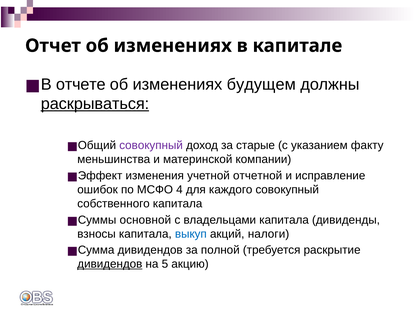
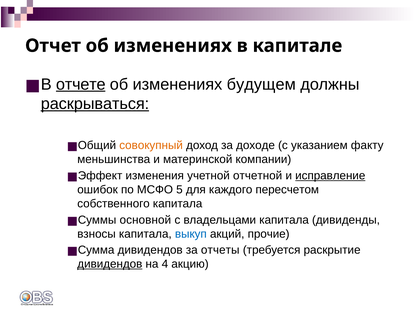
отчете underline: none -> present
совокупный at (151, 145) colour: purple -> orange
старые: старые -> доходе
исправление underline: none -> present
4: 4 -> 5
каждого совокупный: совокупный -> пересчетом
налоги: налоги -> прочие
полной: полной -> отчеты
5: 5 -> 4
